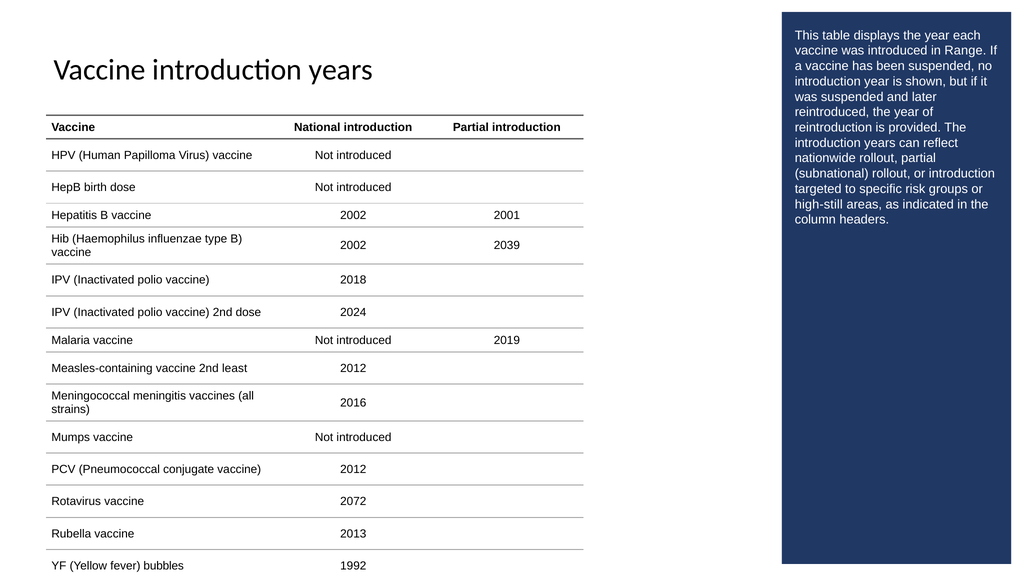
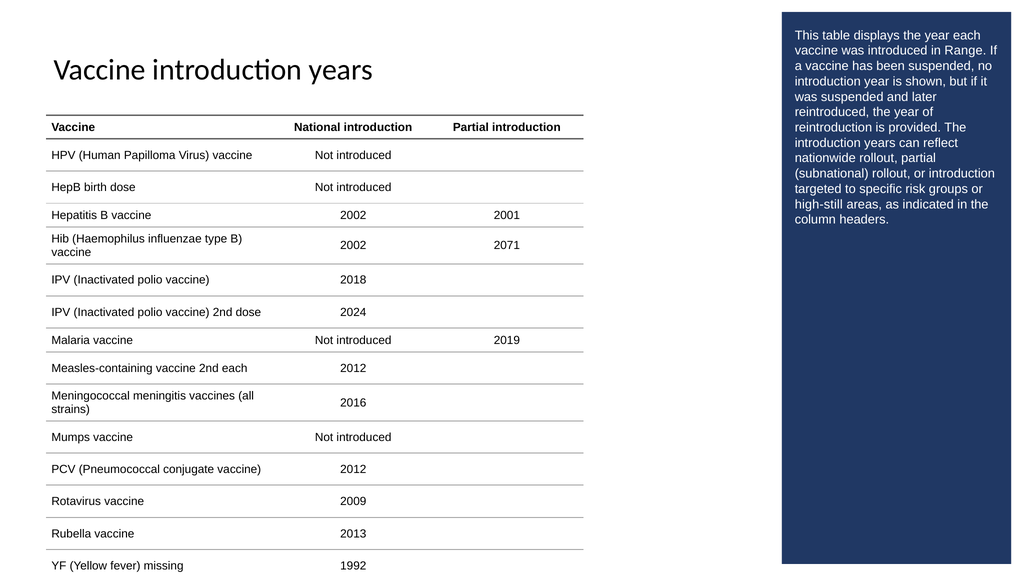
2039: 2039 -> 2071
2nd least: least -> each
2072: 2072 -> 2009
bubbles: bubbles -> missing
